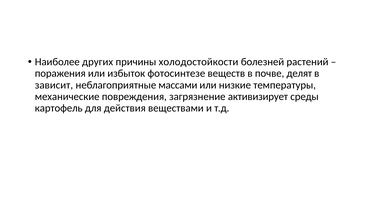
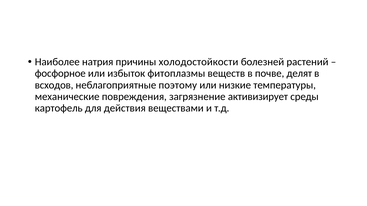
других: других -> натрия
поражения: поражения -> фосфорное
фотосинтезе: фотосинтезе -> фитоплазмы
зависит: зависит -> всходов
массами: массами -> поэтому
